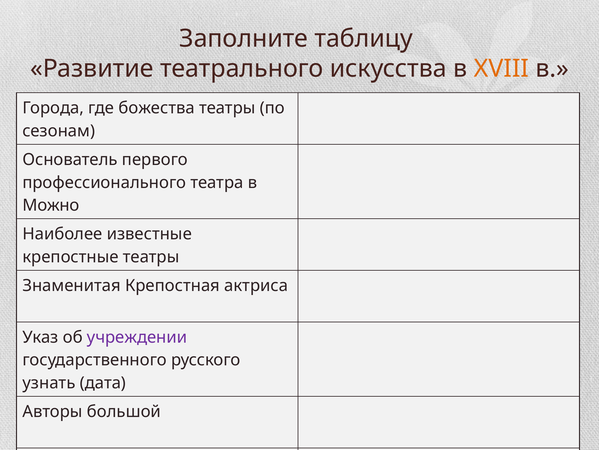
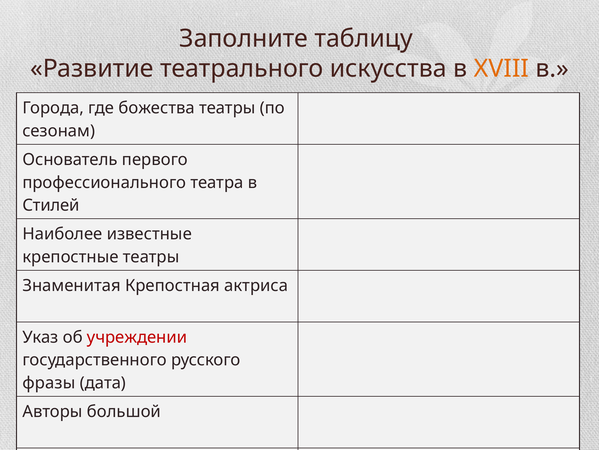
Можно: Можно -> Стилей
учреждении colour: purple -> red
узнать: узнать -> фразы
